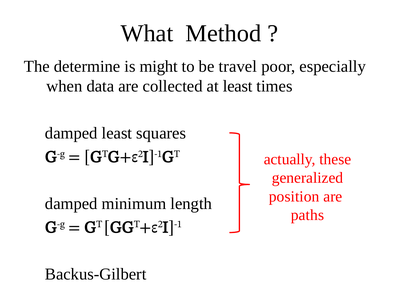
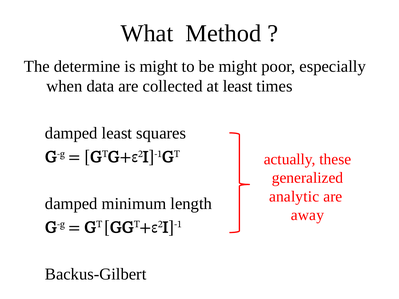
be travel: travel -> might
position: position -> analytic
paths: paths -> away
